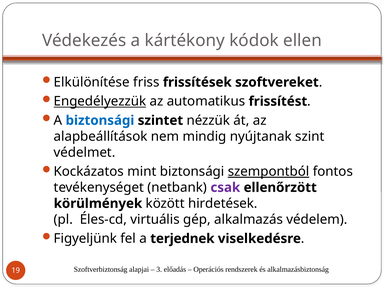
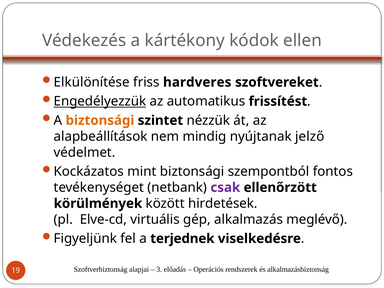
frissítések: frissítések -> hardveres
biztonsági at (100, 120) colour: blue -> orange
szint: szint -> jelző
szempontból underline: present -> none
Éles-cd: Éles-cd -> Elve-cd
védelem: védelem -> meglévő
